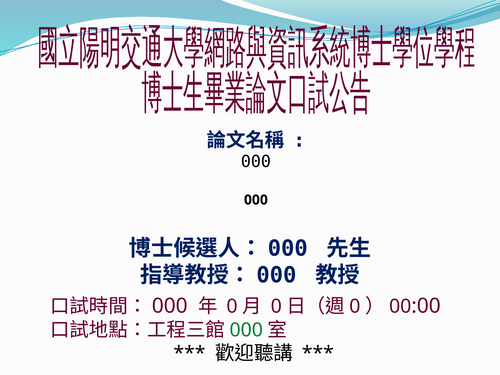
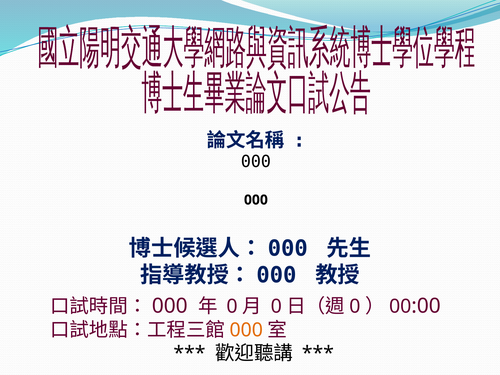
000 at (246, 330) colour: green -> orange
